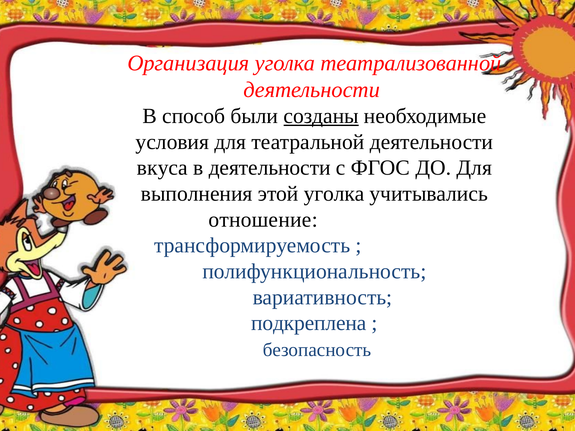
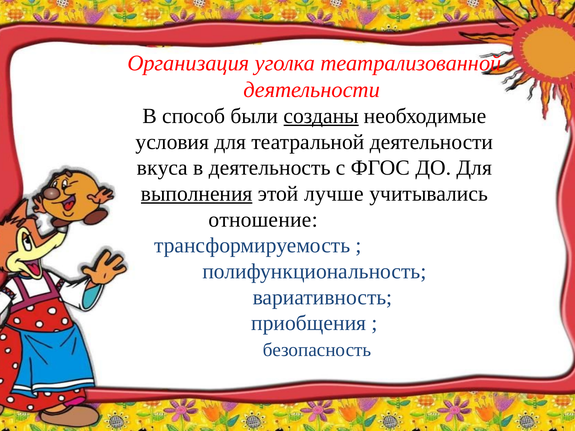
в деятельности: деятельности -> деятельность
выполнения underline: none -> present
этой уголка: уголка -> лучше
подкреплена: подкреплена -> приобщения
